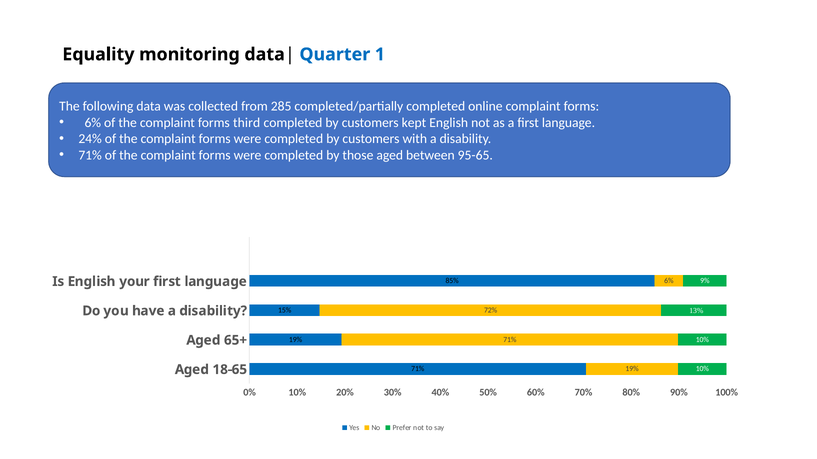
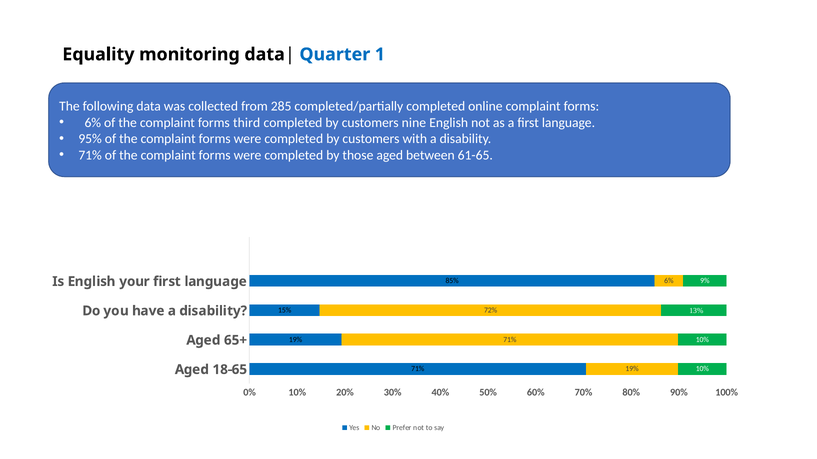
kept: kept -> nine
24%: 24% -> 95%
95-65: 95-65 -> 61-65
